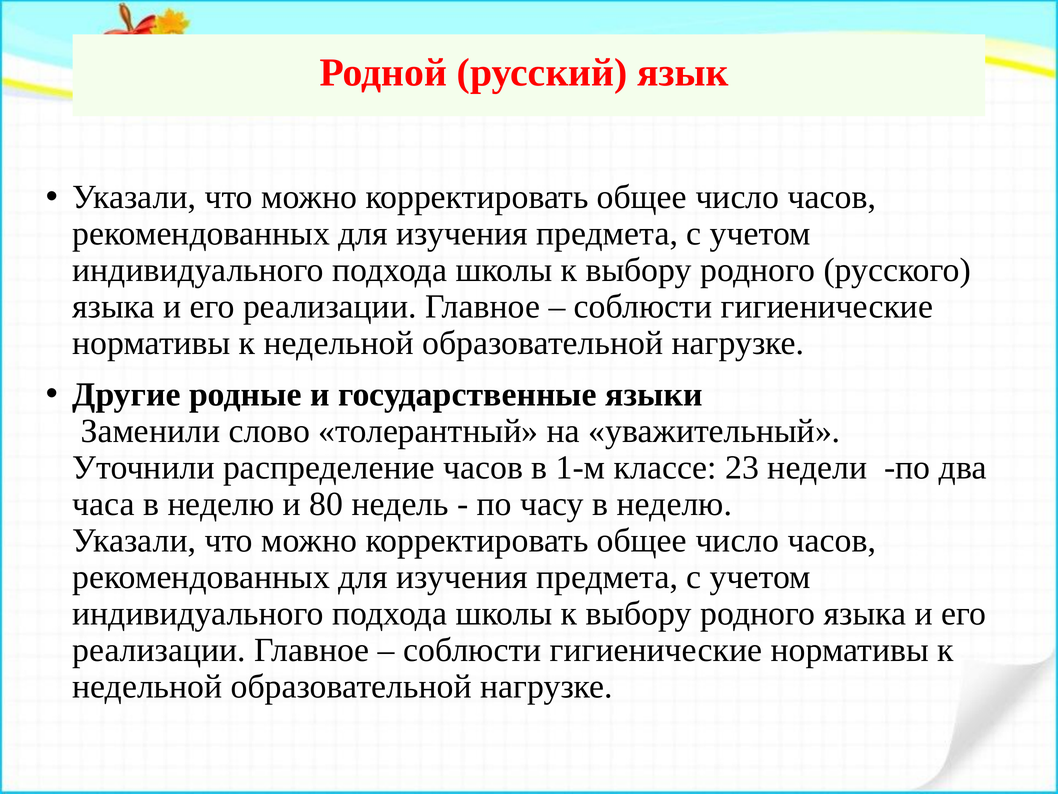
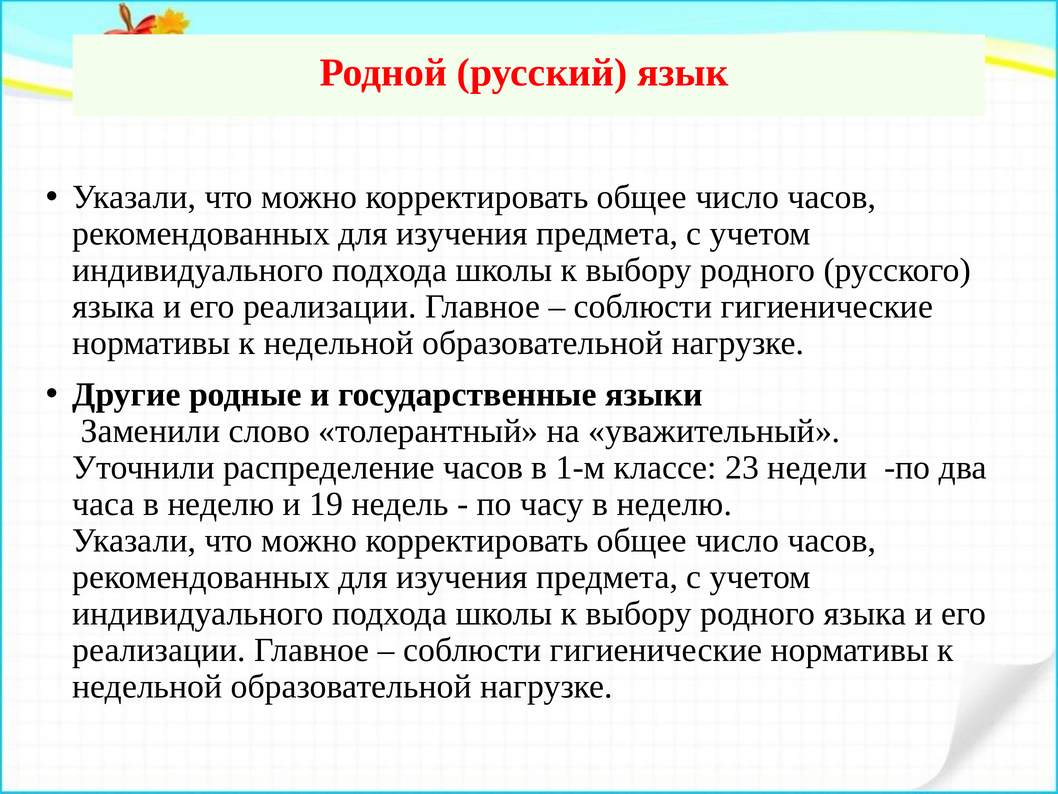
80: 80 -> 19
